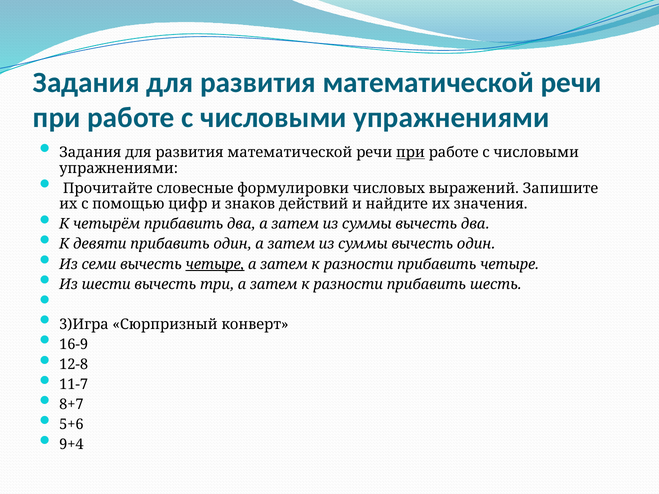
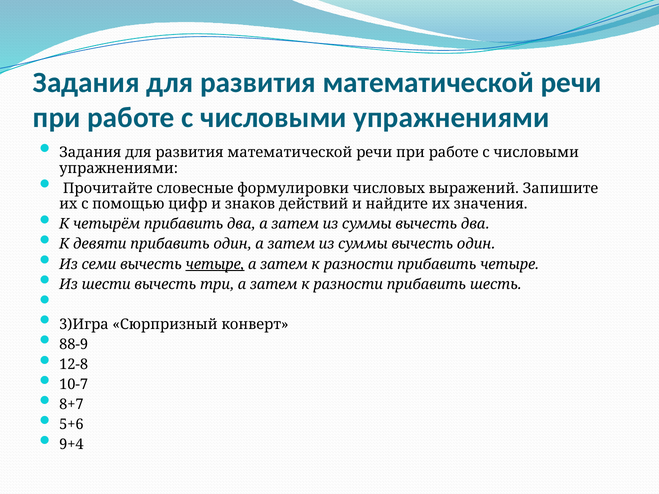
при at (410, 153) underline: present -> none
16-9: 16-9 -> 88-9
11-7: 11-7 -> 10-7
